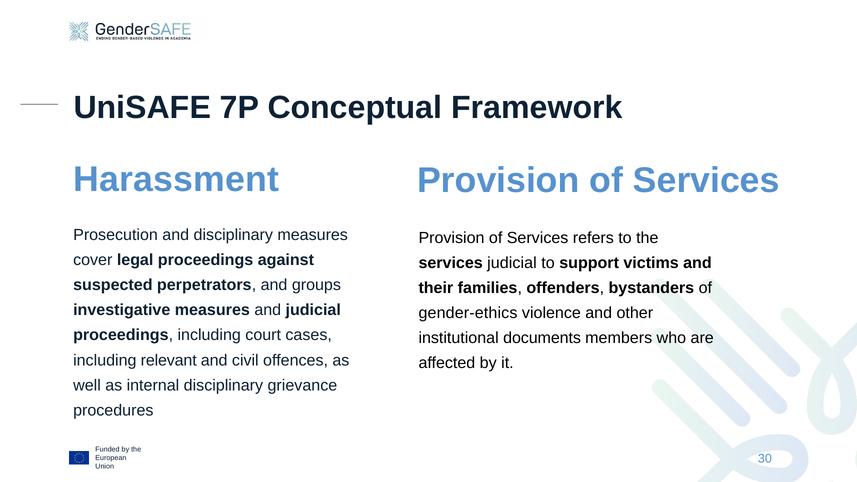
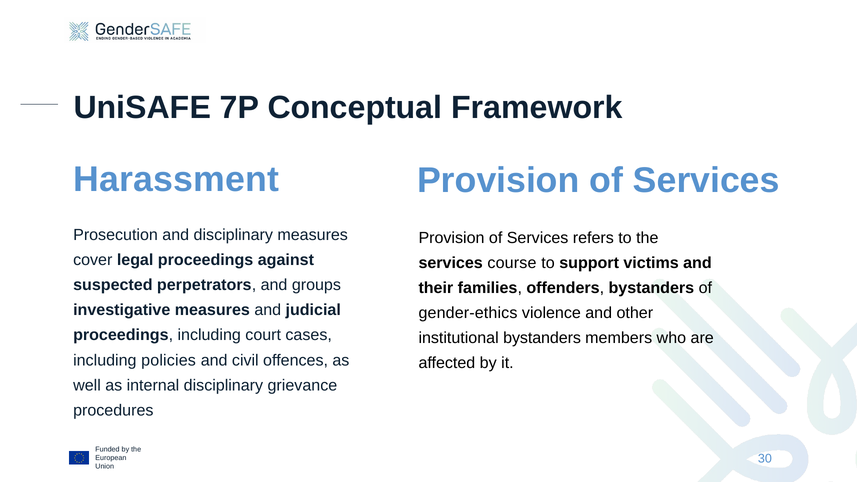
services judicial: judicial -> course
institutional documents: documents -> bystanders
relevant: relevant -> policies
